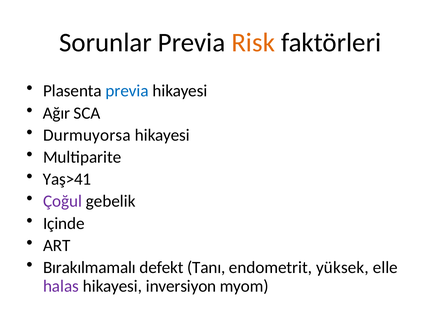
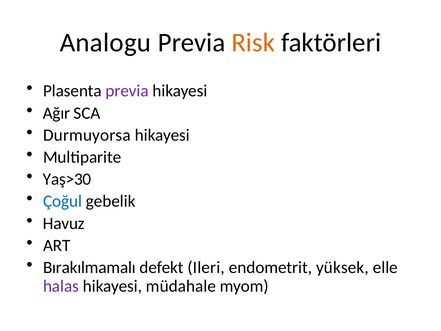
Sorunlar: Sorunlar -> Analogu
previa at (127, 91) colour: blue -> purple
Yaş>41: Yaş>41 -> Yaş>30
Çoğul colour: purple -> blue
Içinde: Içinde -> Havuz
Tanı: Tanı -> Ileri
inversiyon: inversiyon -> müdahale
